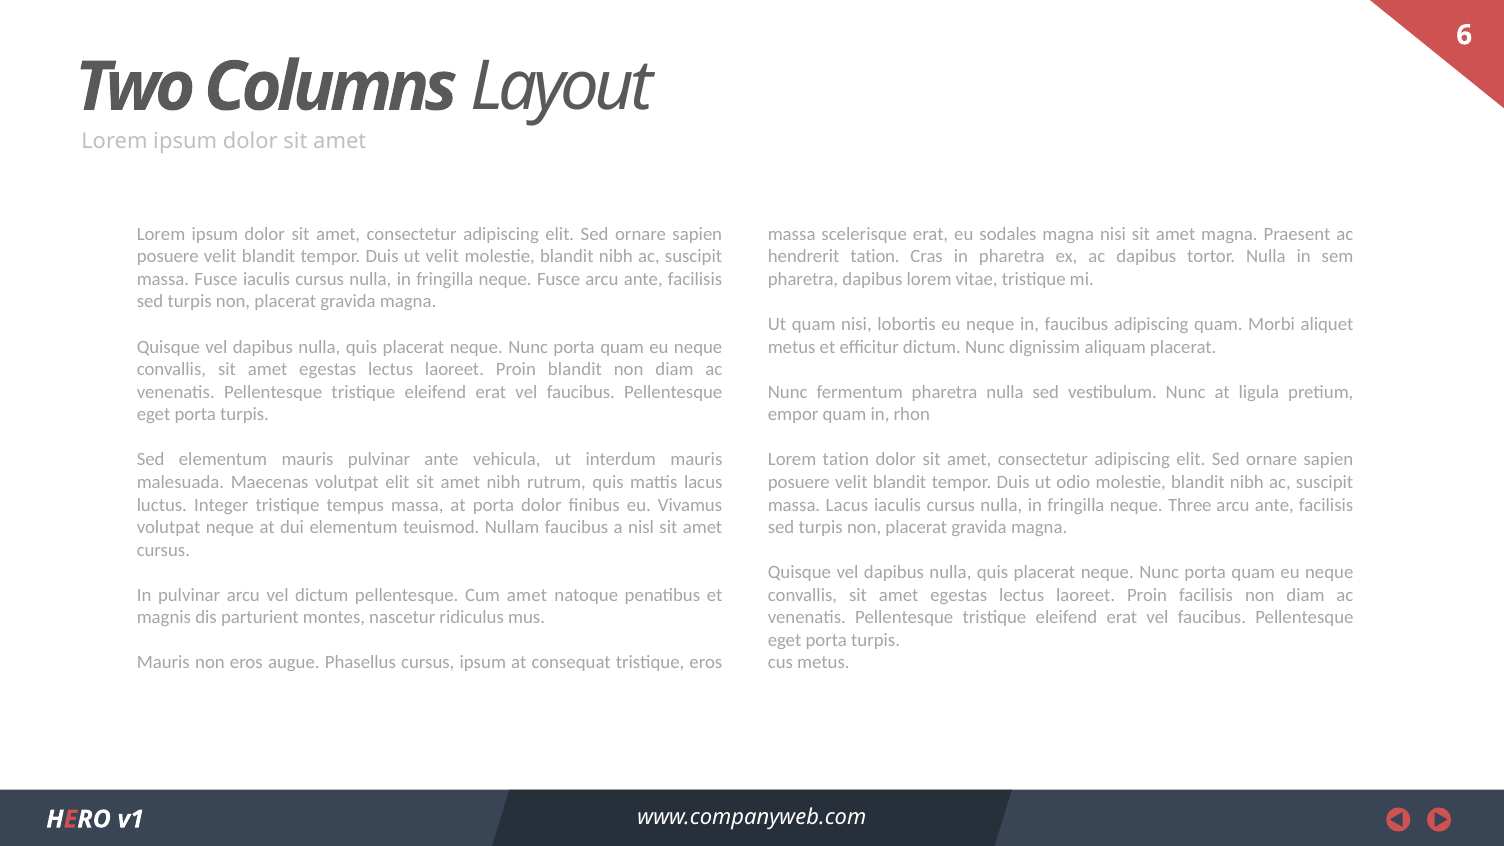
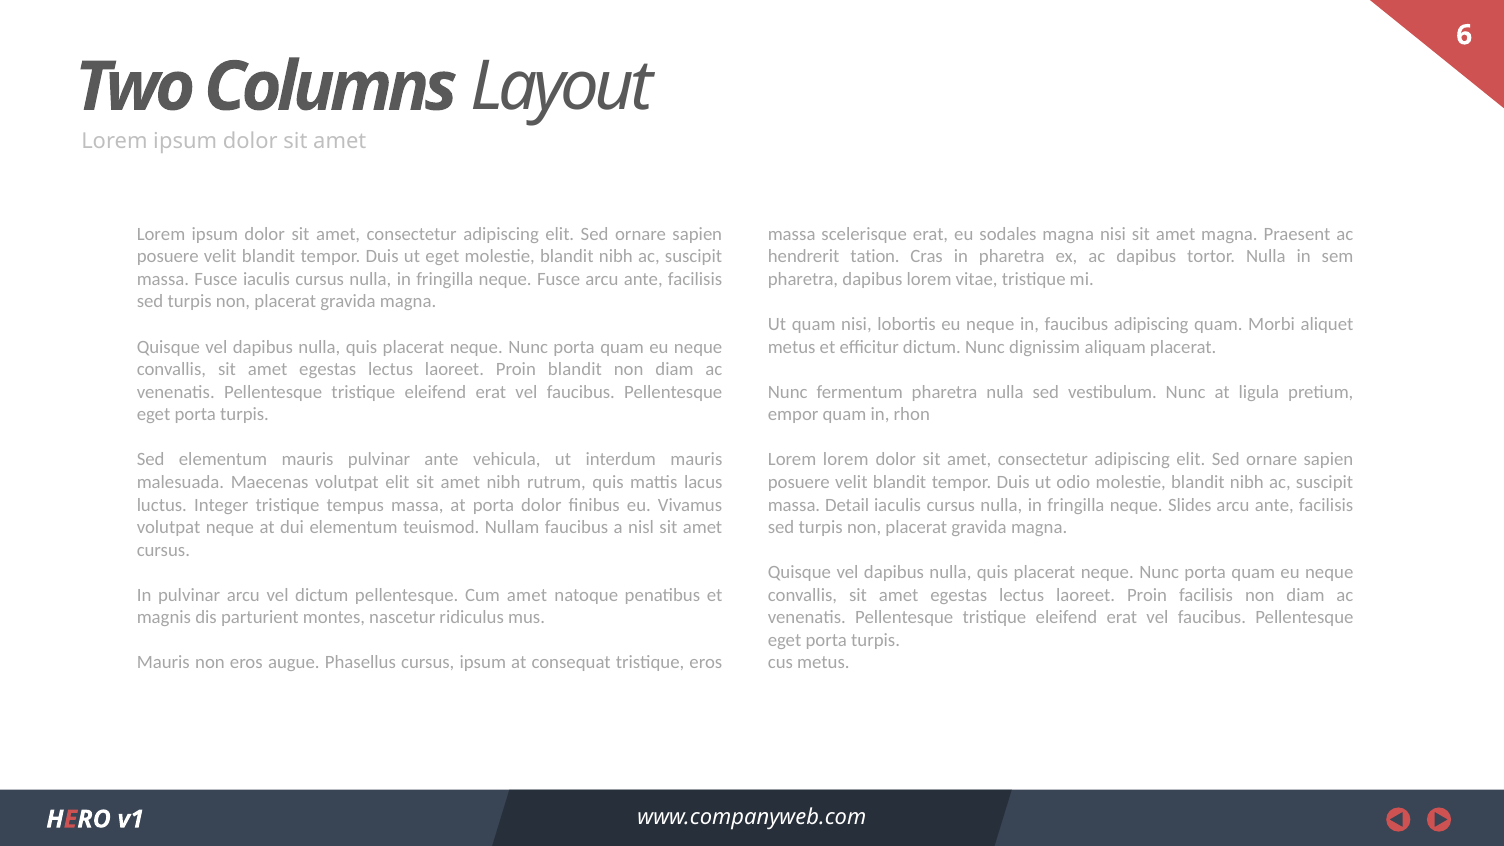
ut velit: velit -> eget
Lorem tation: tation -> lorem
massa Lacus: Lacus -> Detail
Three: Three -> Slides
